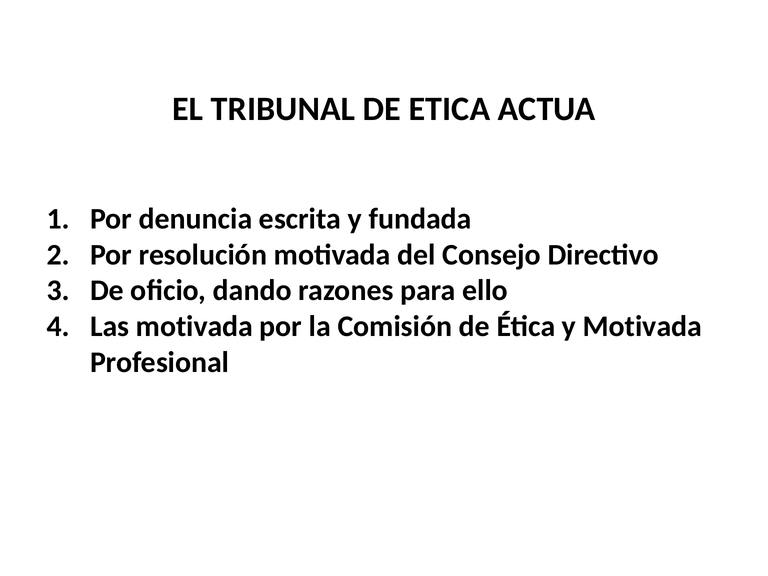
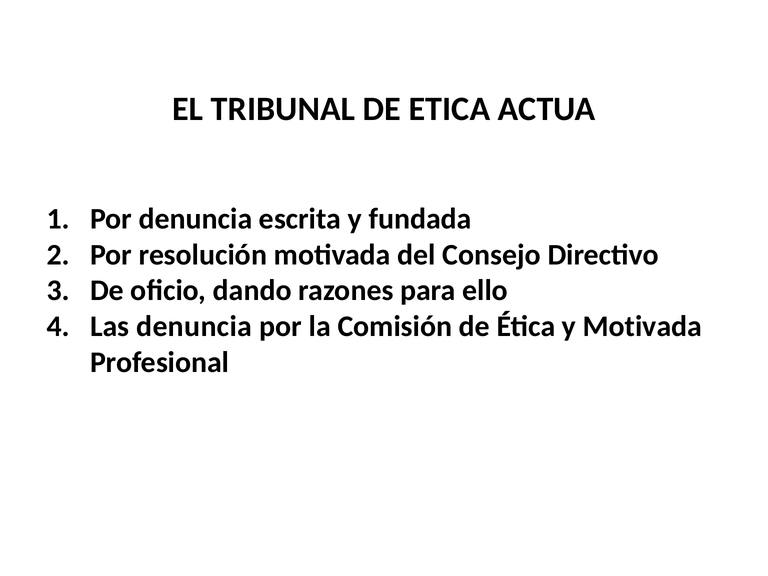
Las motivada: motivada -> denuncia
